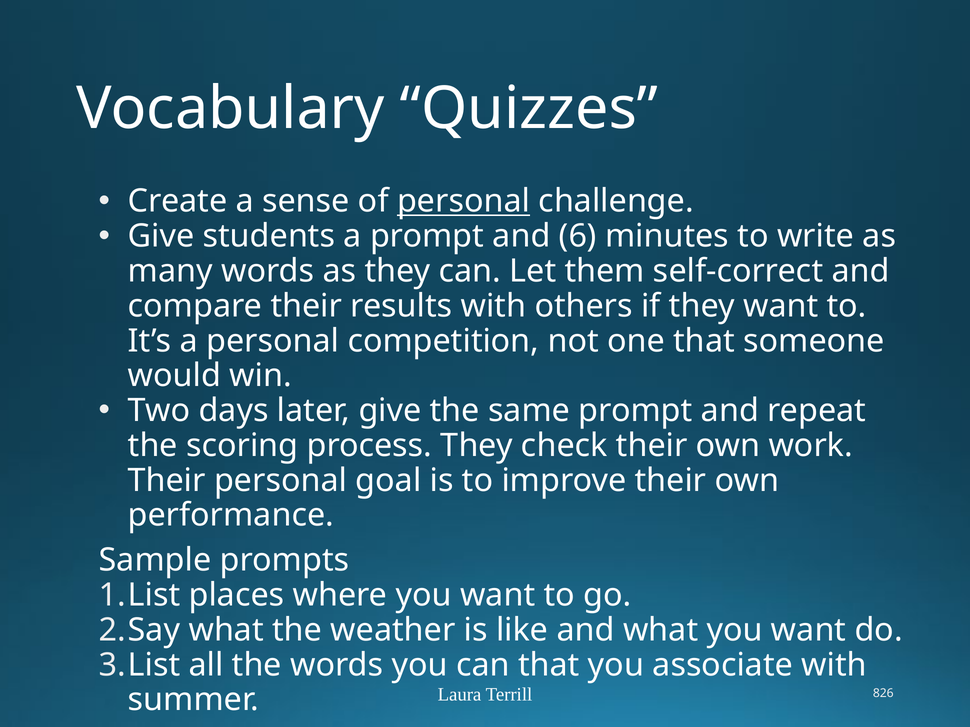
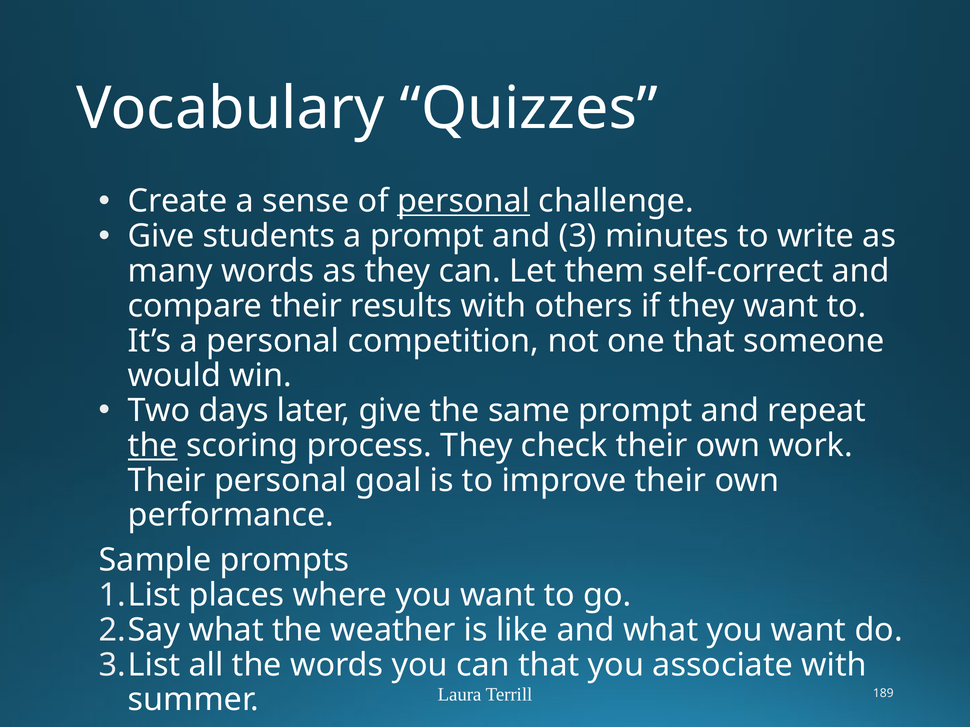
6: 6 -> 3
the at (153, 446) underline: none -> present
826: 826 -> 189
